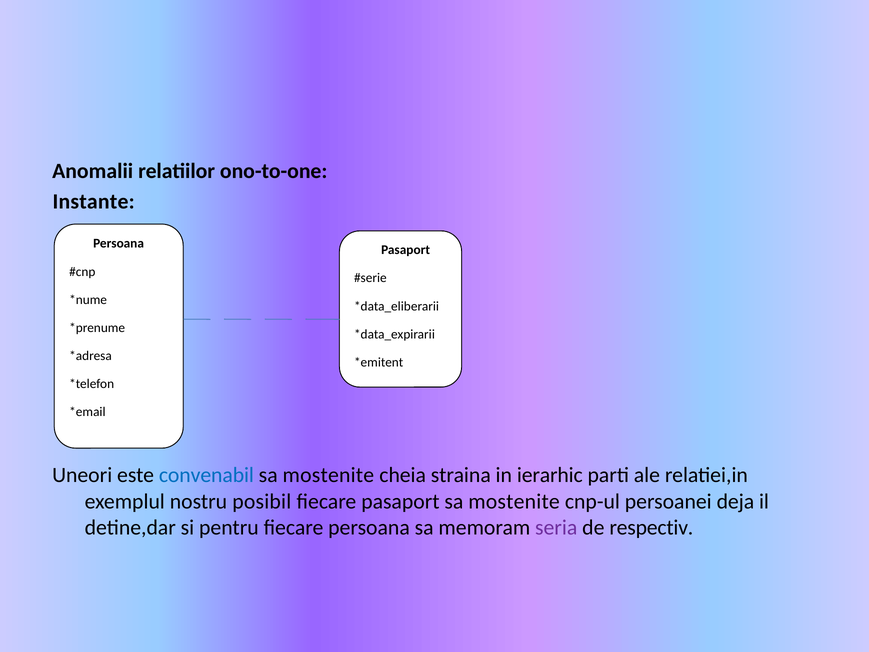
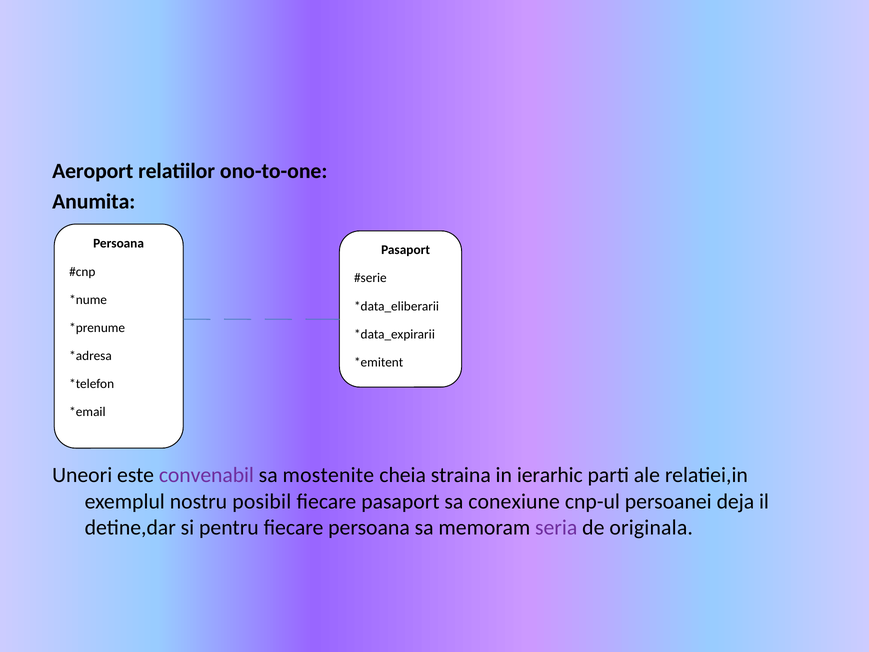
Anomalii: Anomalii -> Aeroport
Instante: Instante -> Anumita
convenabil colour: blue -> purple
pasaport sa mostenite: mostenite -> conexiune
respectiv: respectiv -> originala
